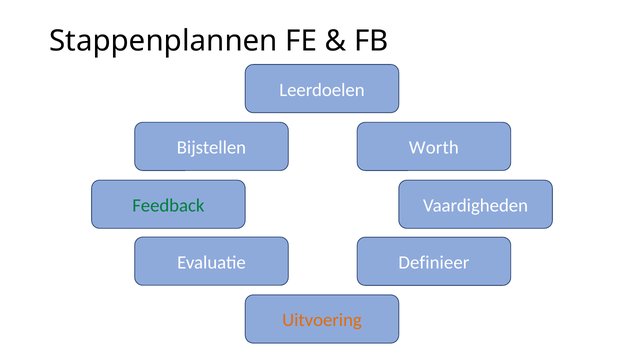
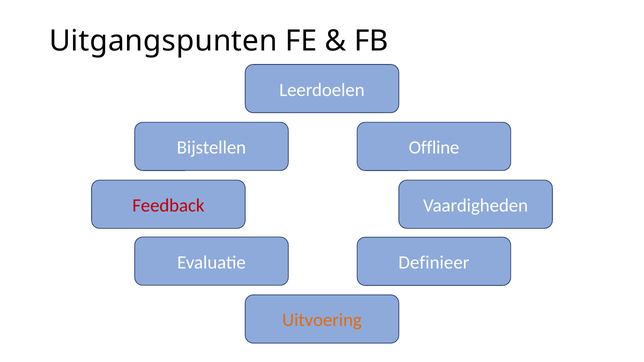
Stappenplannen: Stappenplannen -> Uitgangspunten
Worth: Worth -> Offline
Feedback colour: green -> red
